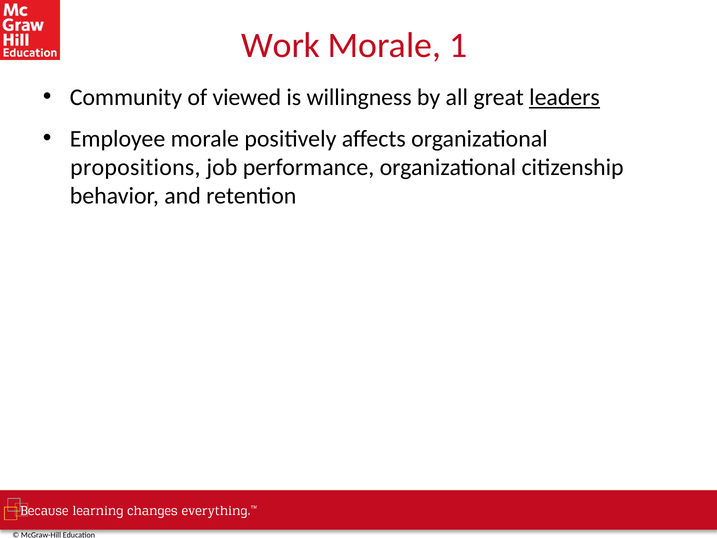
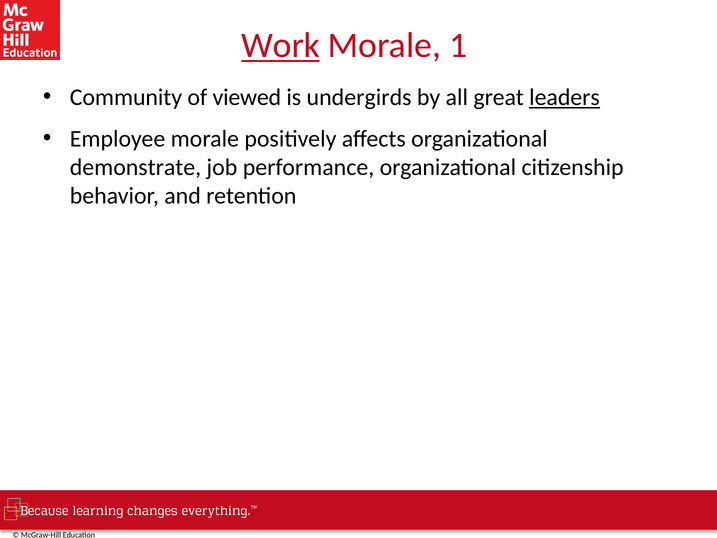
Work underline: none -> present
willingness: willingness -> undergirds
propositions: propositions -> demonstrate
